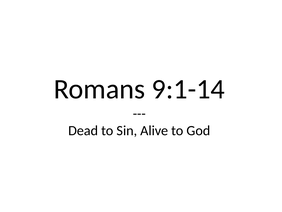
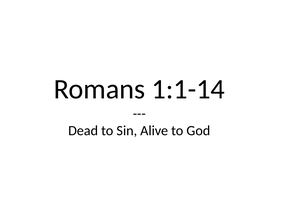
9:1-14: 9:1-14 -> 1:1-14
